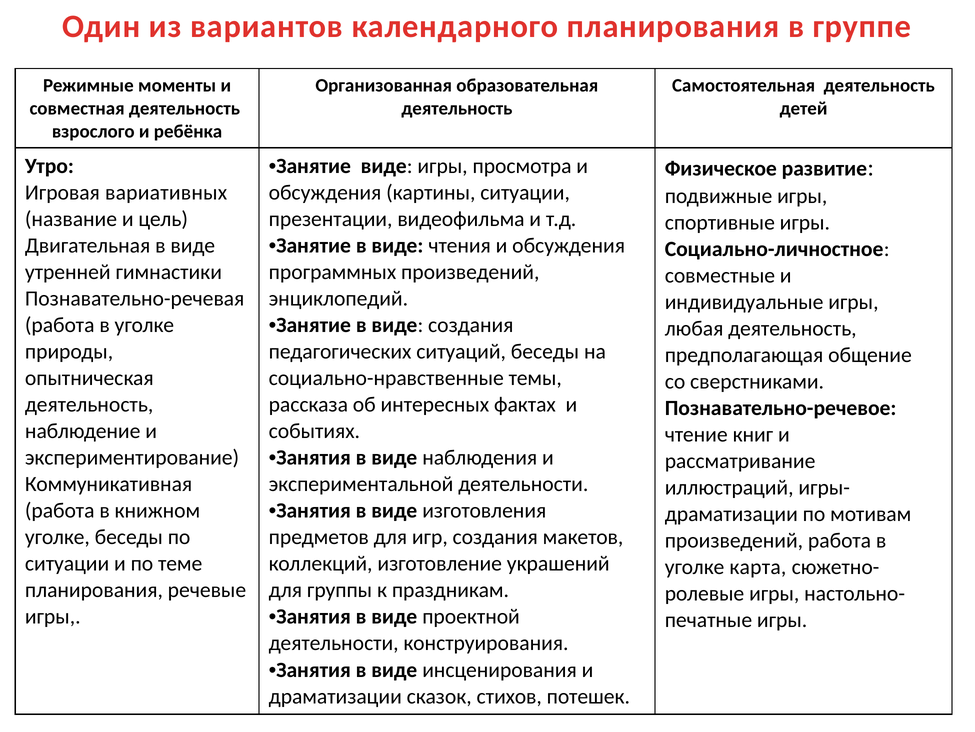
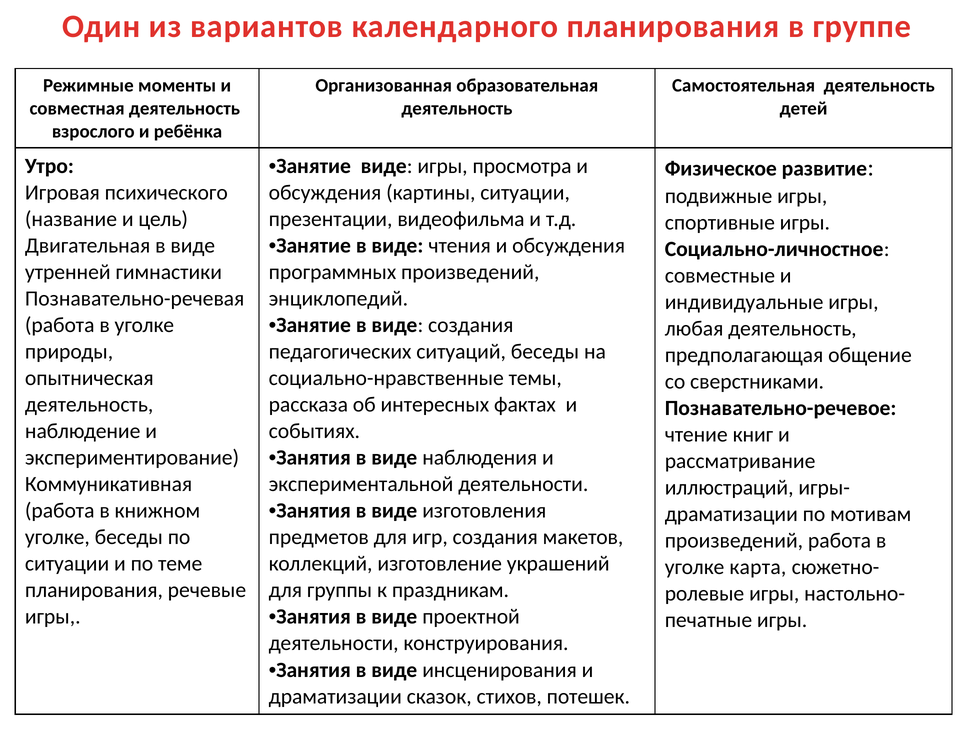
вариативных: вариативных -> психического
